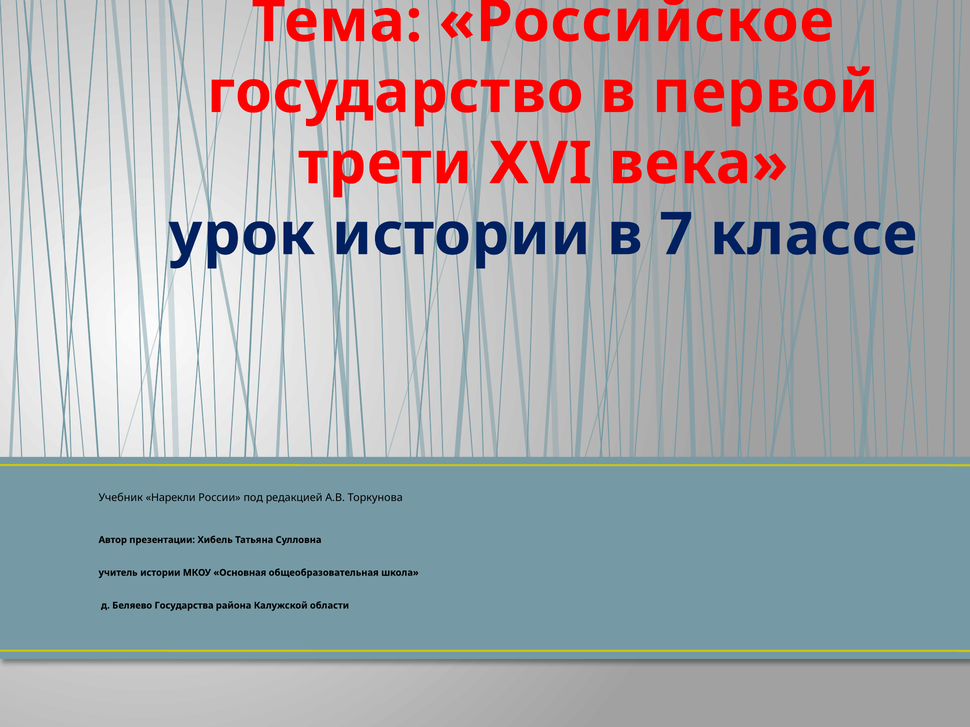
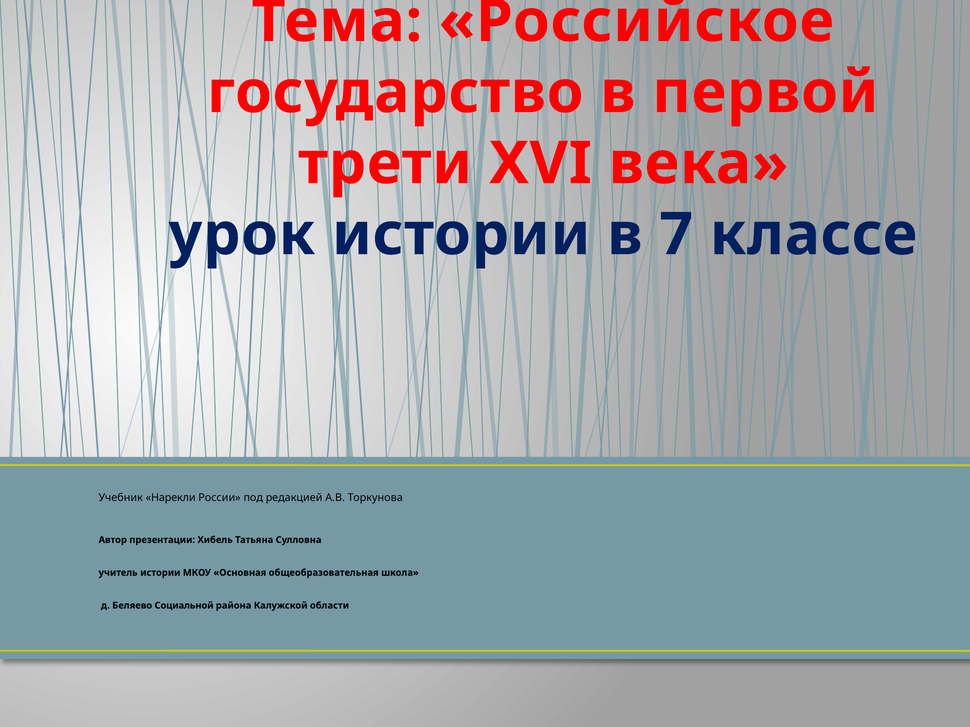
Государства: Государства -> Социальной
